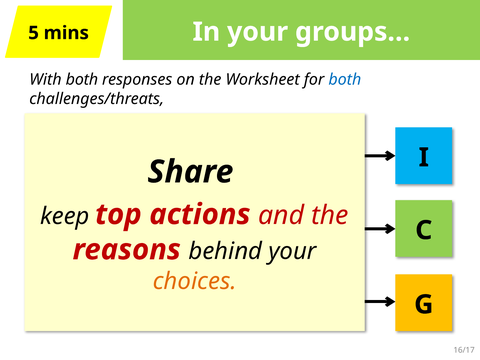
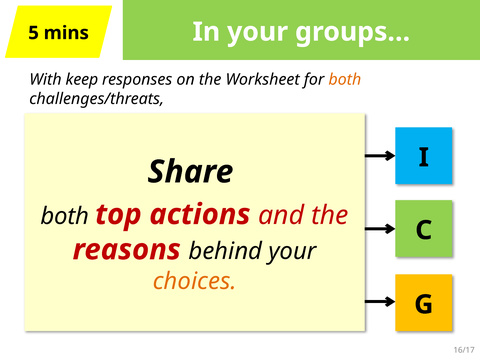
With both: both -> keep
both at (345, 80) colour: blue -> orange
keep at (65, 216): keep -> both
